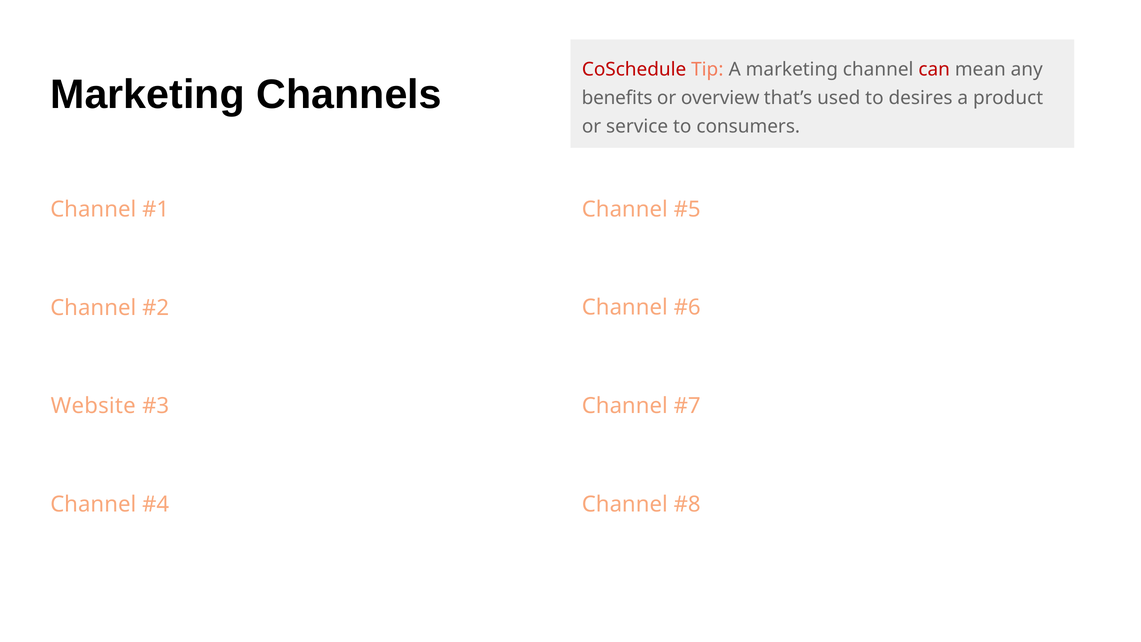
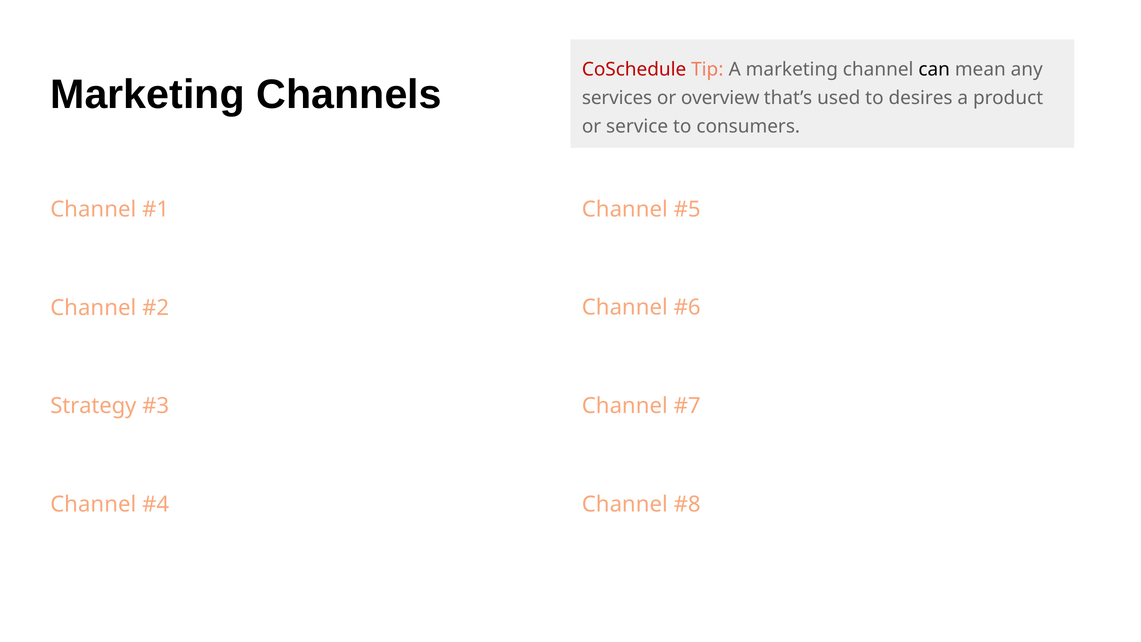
can colour: red -> black
benefits: benefits -> services
Website: Website -> Strategy
